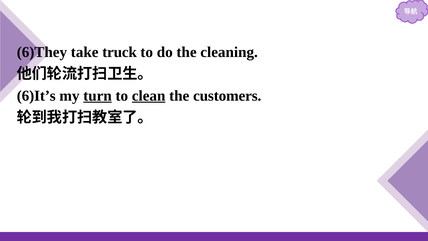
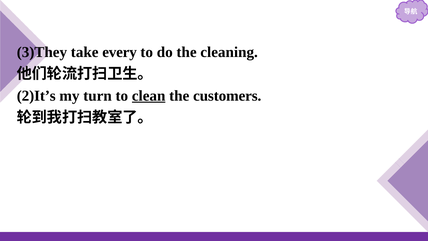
6)They: 6)They -> 3)They
truck: truck -> every
6)It’s: 6)It’s -> 2)It’s
turn underline: present -> none
